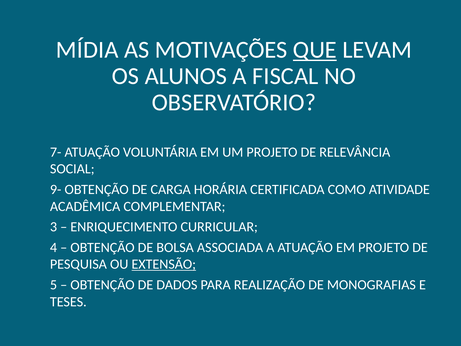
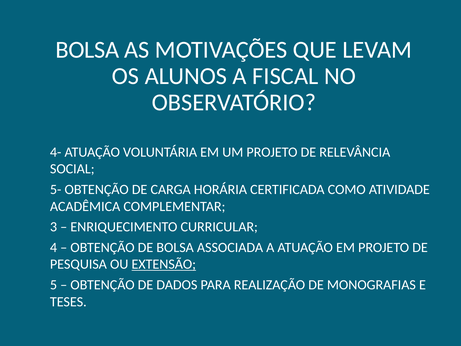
MÍDIA at (87, 50): MÍDIA -> BOLSA
QUE underline: present -> none
7-: 7- -> 4-
9-: 9- -> 5-
